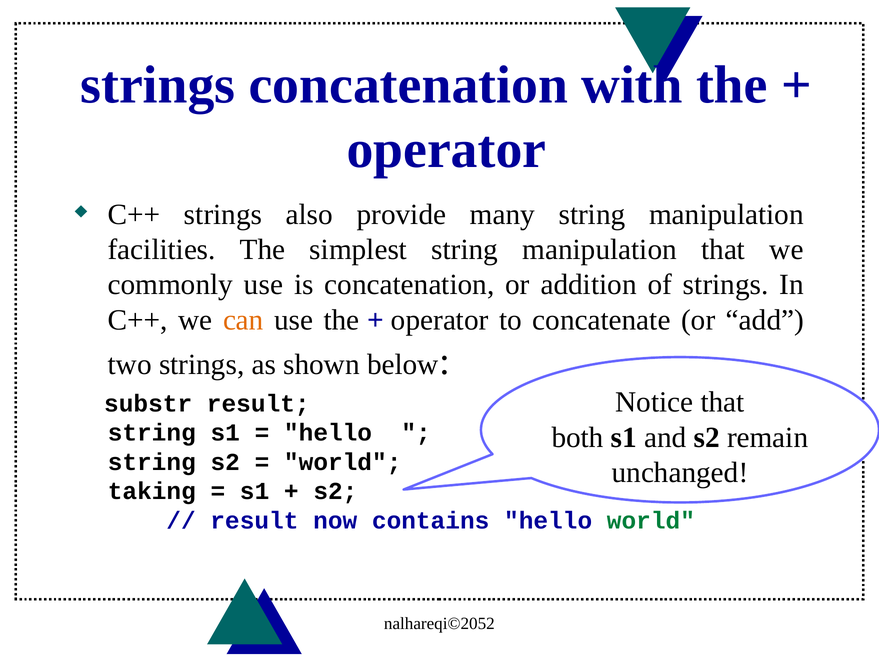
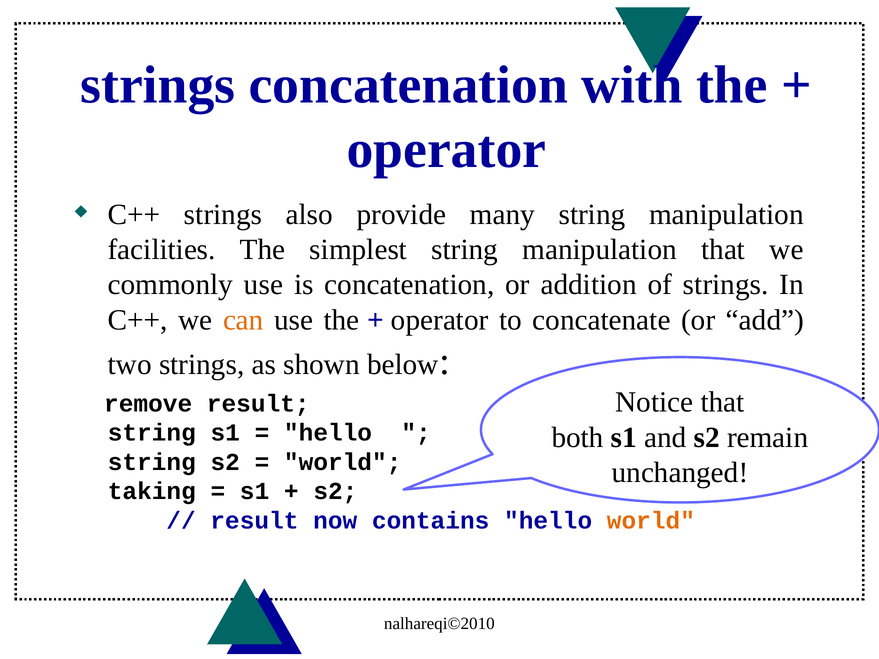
substr: substr -> remove
world at (651, 521) colour: green -> orange
nalhareqi©2052: nalhareqi©2052 -> nalhareqi©2010
